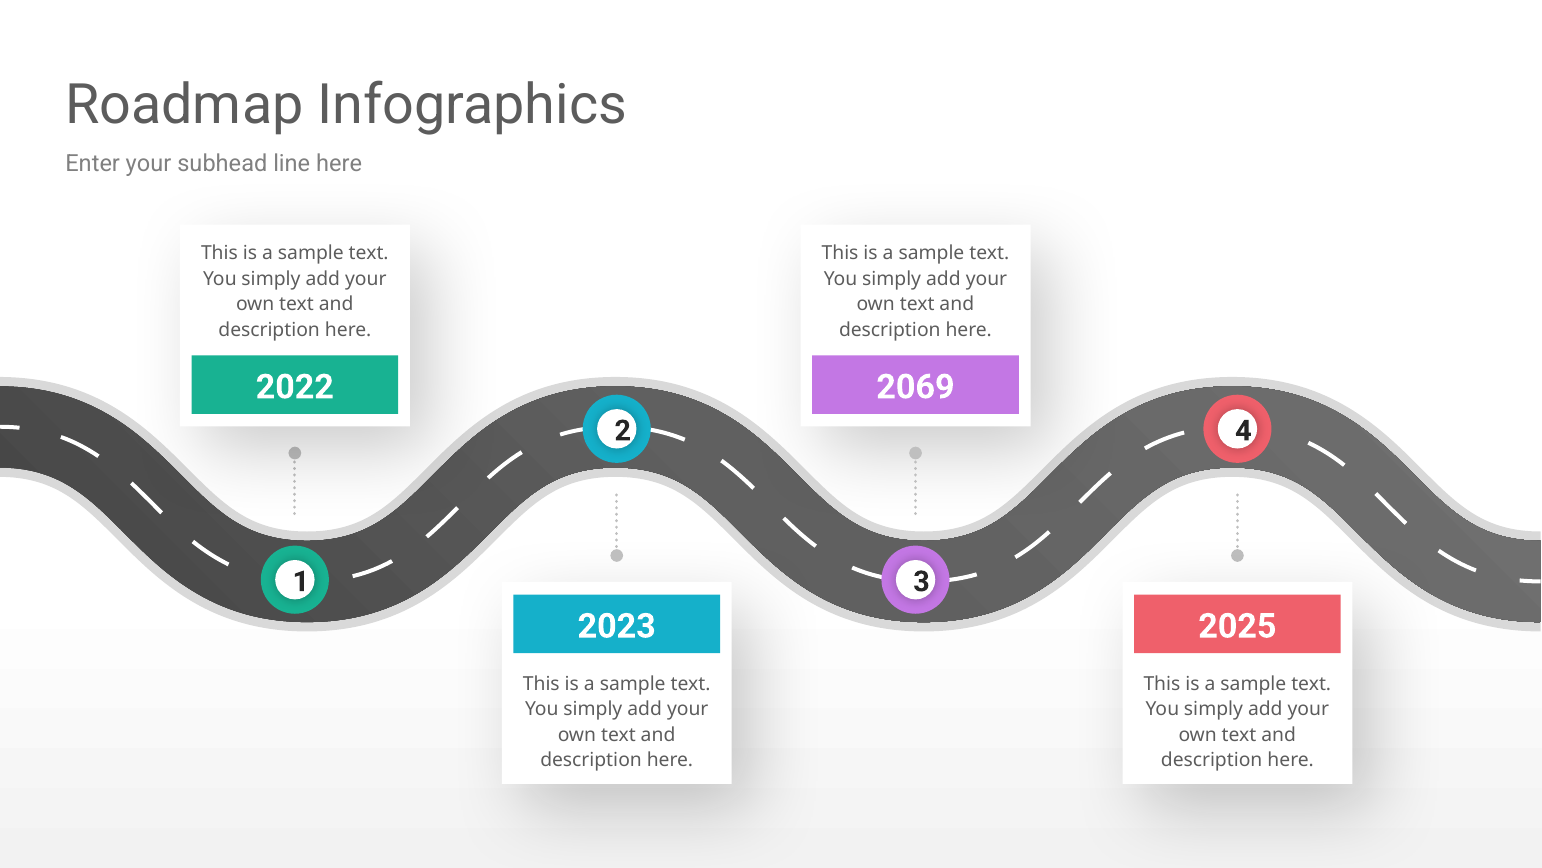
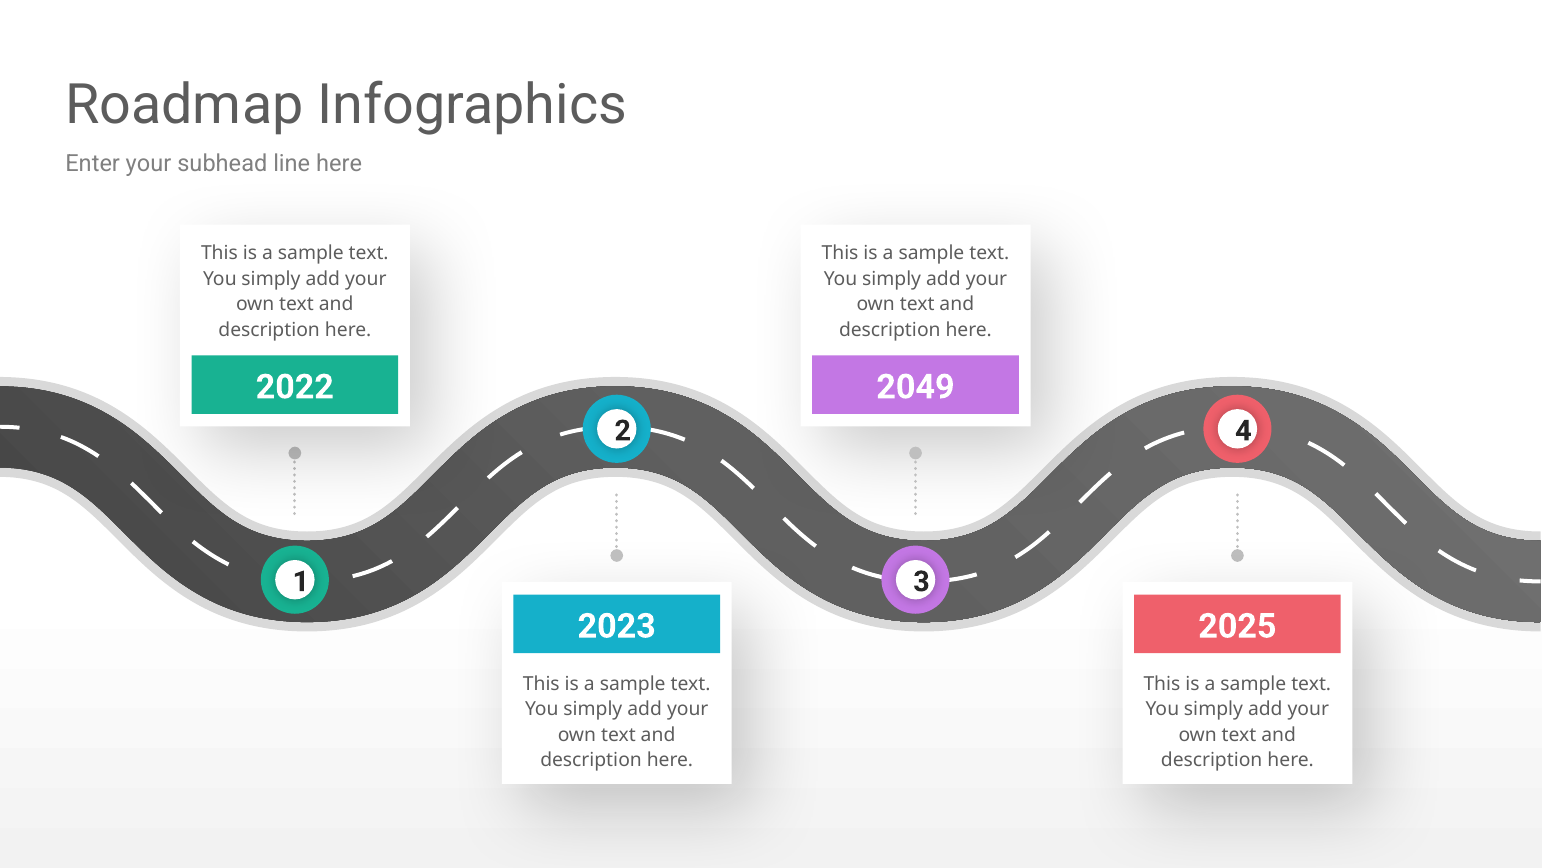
2069: 2069 -> 2049
